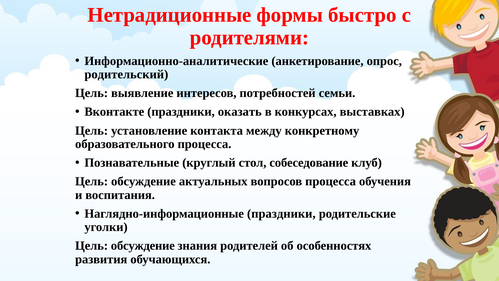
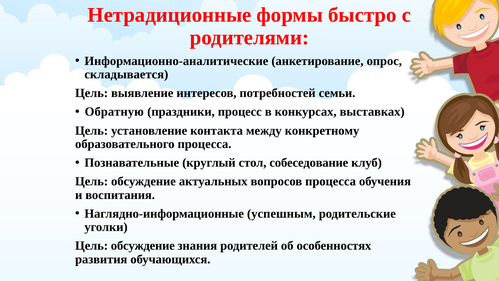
родительский: родительский -> складывается
Вконтакте: Вконтакте -> Обратную
оказать: оказать -> процесс
Наглядно-информационные праздники: праздники -> успешным
